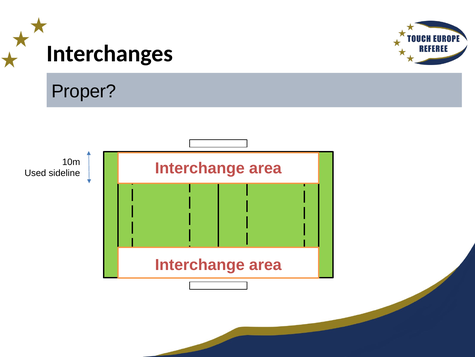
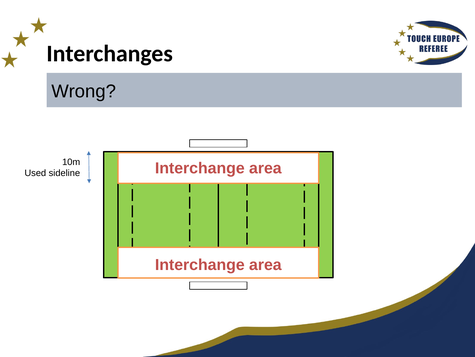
Proper: Proper -> Wrong
